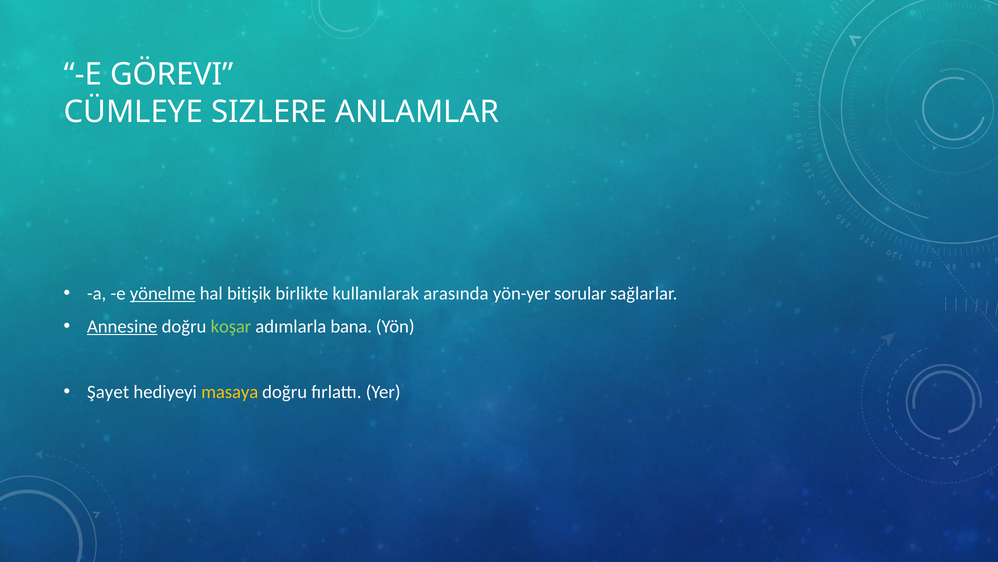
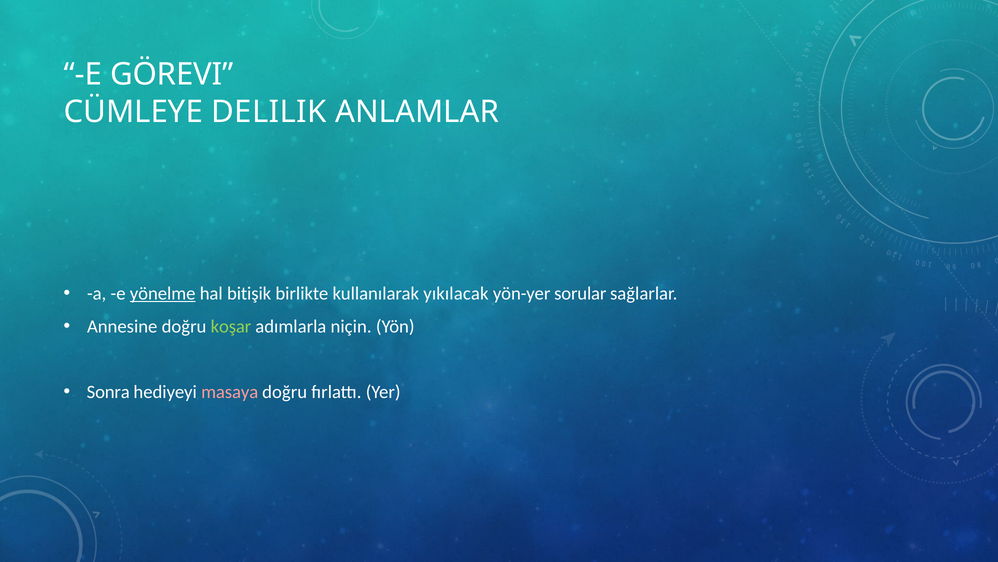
SIZLERE: SIZLERE -> DELILIK
arasında: arasında -> yıkılacak
Annesine underline: present -> none
bana: bana -> niçin
Şayet: Şayet -> Sonra
masaya colour: yellow -> pink
